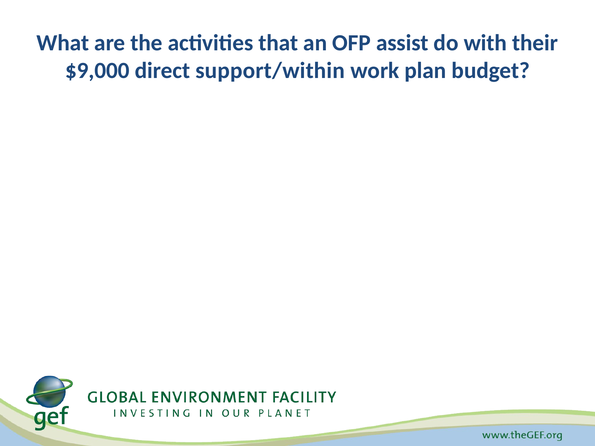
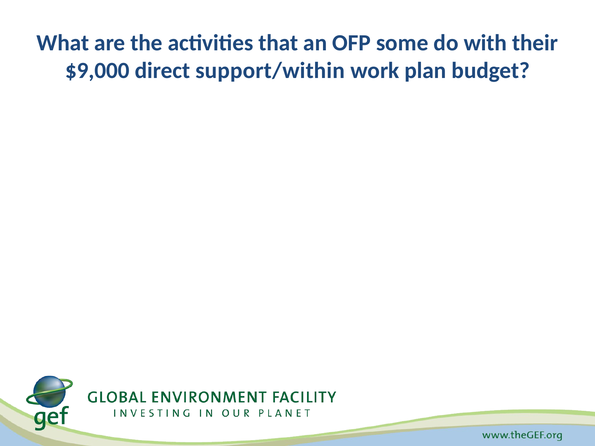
assist: assist -> some
